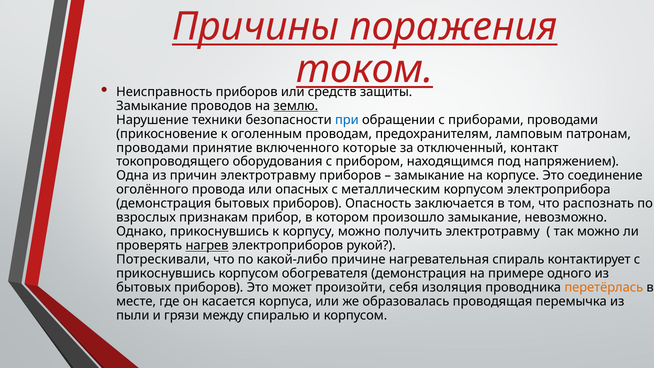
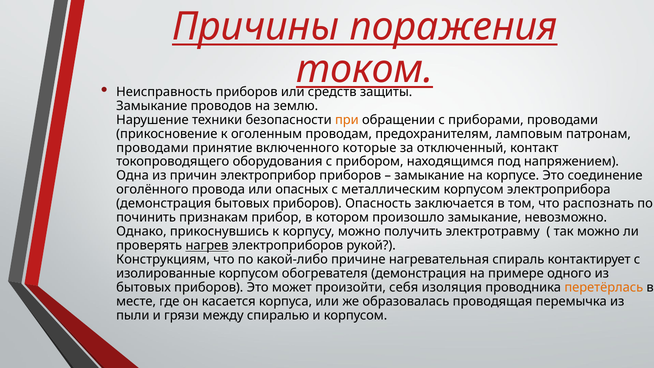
землю underline: present -> none
при colour: blue -> orange
причин электротравму: электротравму -> электроприбор
взрослых: взрослых -> починить
Потрескивали: Потрескивали -> Конструкциям
прикоснувшись at (166, 274): прикоснувшись -> изолированные
